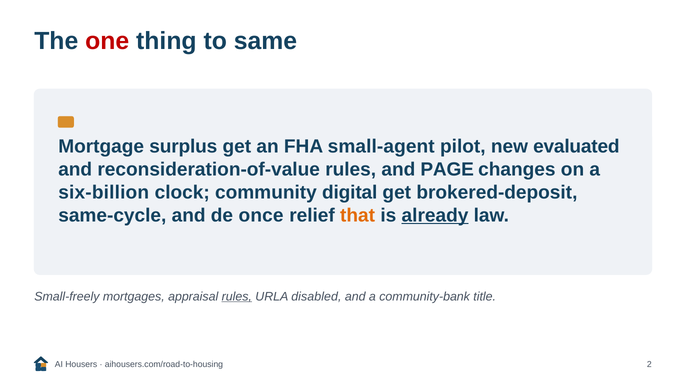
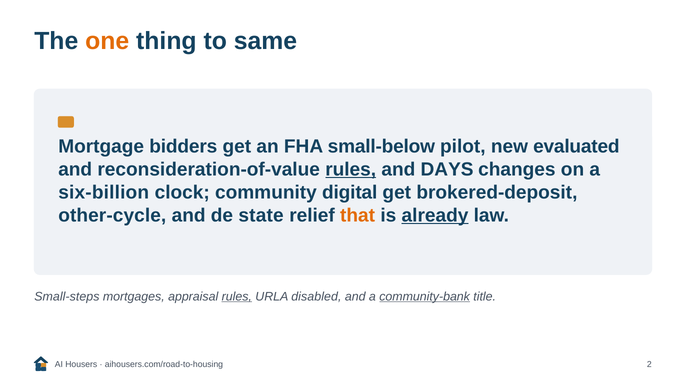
one colour: red -> orange
surplus: surplus -> bidders
small-agent: small-agent -> small-below
rules at (351, 169) underline: none -> present
PAGE: PAGE -> DAYS
same-cycle: same-cycle -> other-cycle
once: once -> state
Small-freely: Small-freely -> Small-steps
community-bank underline: none -> present
